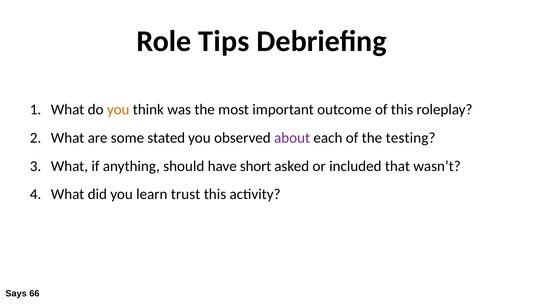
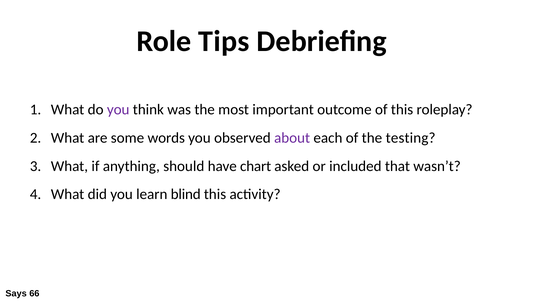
you at (118, 110) colour: orange -> purple
stated: stated -> words
short: short -> chart
trust: trust -> blind
